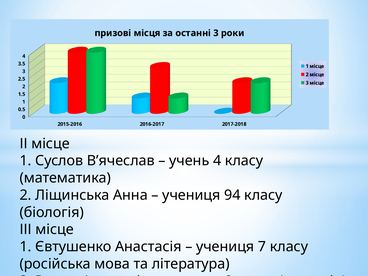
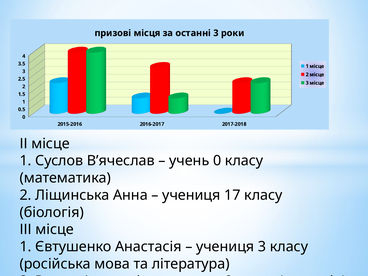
учень 4: 4 -> 0
94: 94 -> 17
учениця 7: 7 -> 3
